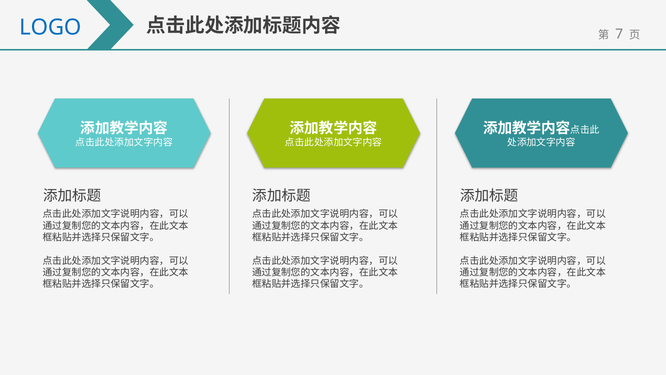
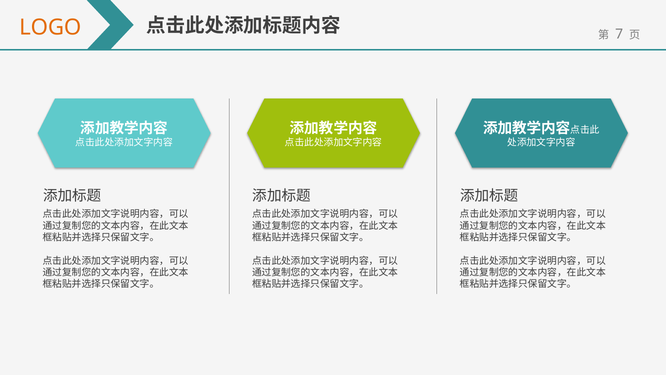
LOGO colour: blue -> orange
